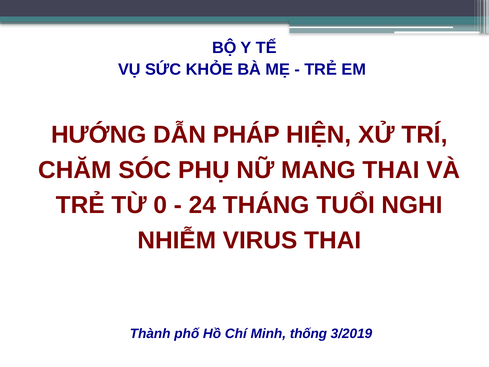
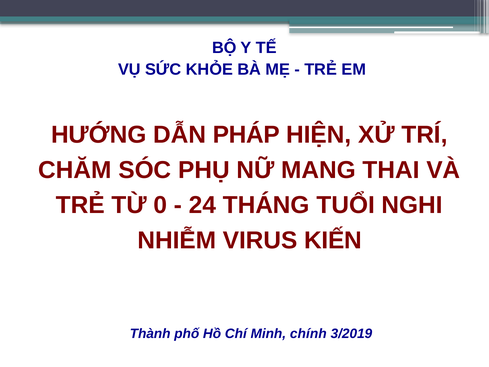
VIRUS THAI: THAI -> KIẾN
thống: thống -> chính
